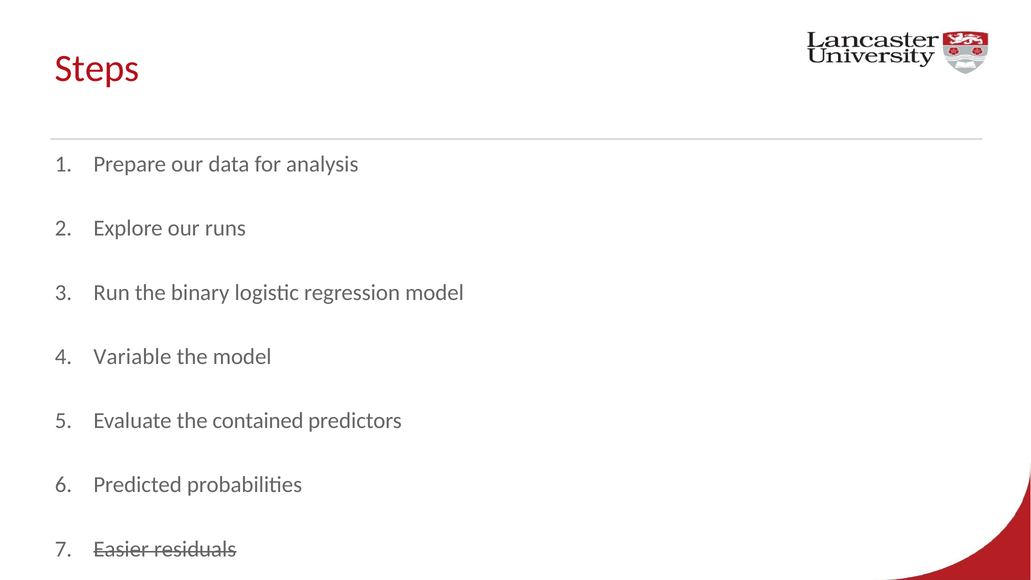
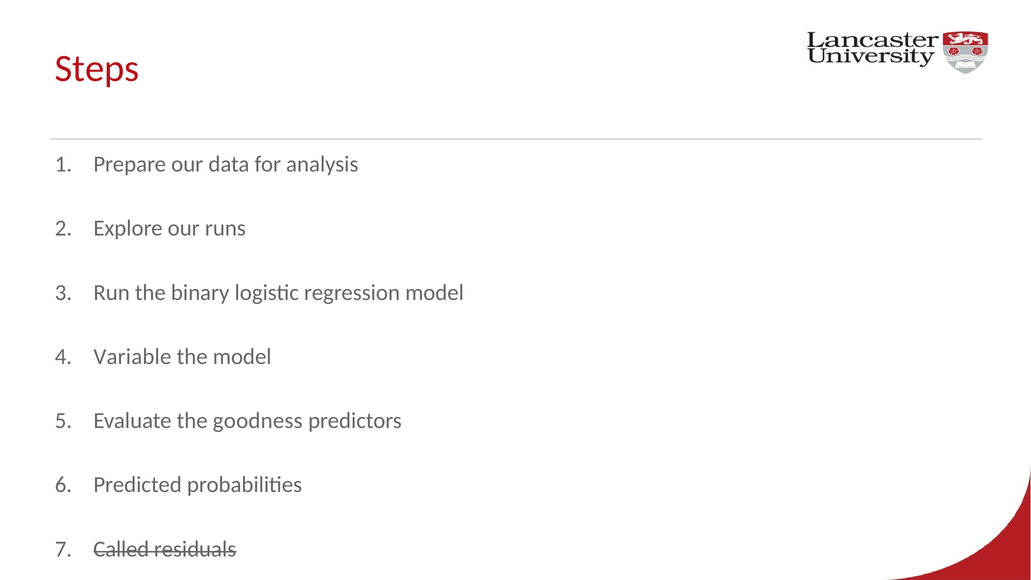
contained: contained -> goodness
Easier: Easier -> Called
